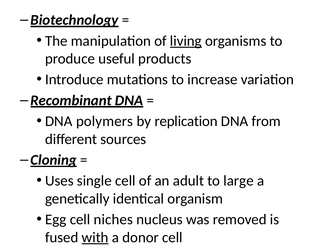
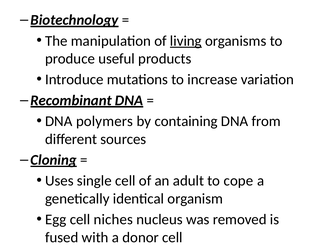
replication: replication -> containing
large: large -> cope
with underline: present -> none
